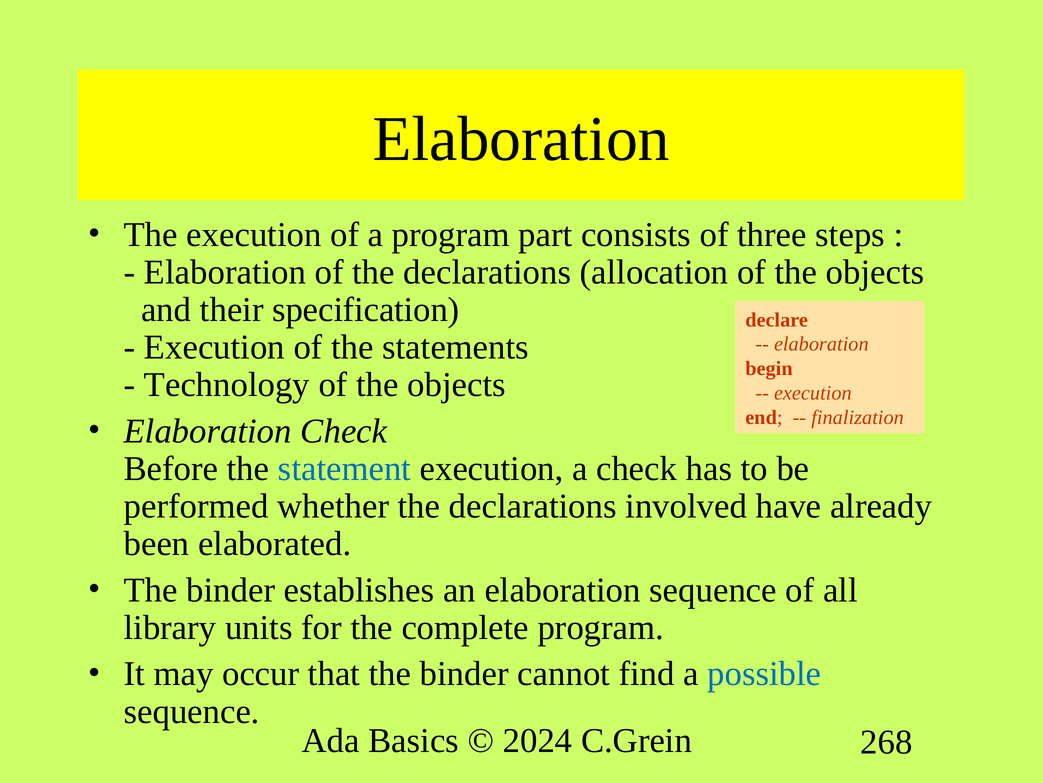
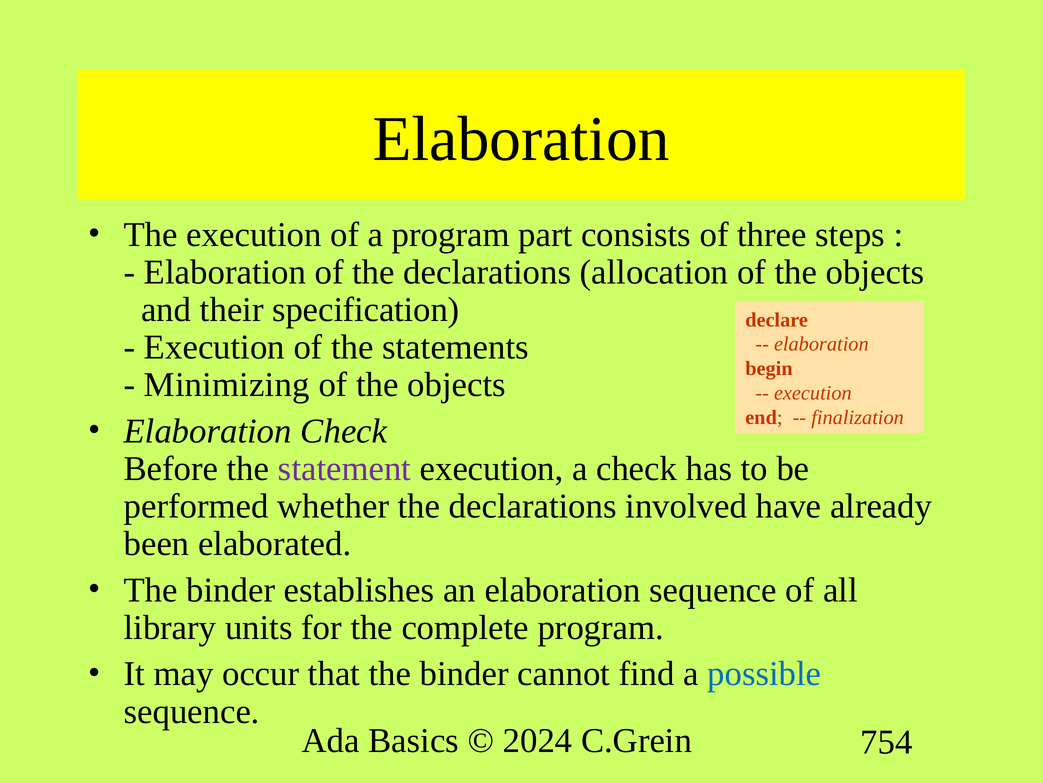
Technology: Technology -> Minimizing
statement colour: blue -> purple
268: 268 -> 754
